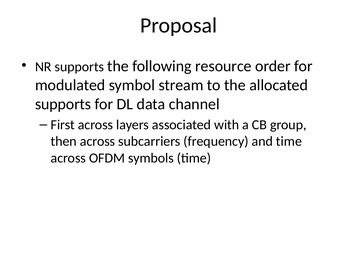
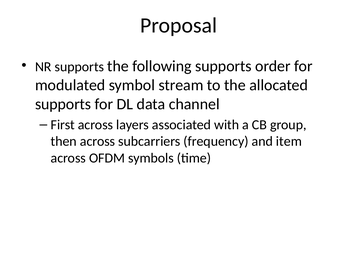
following resource: resource -> supports
and time: time -> item
